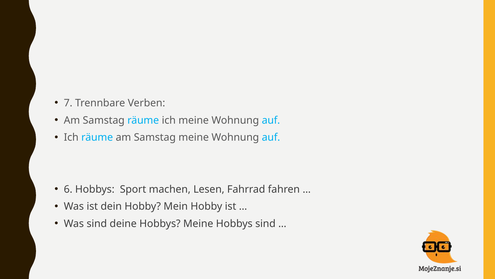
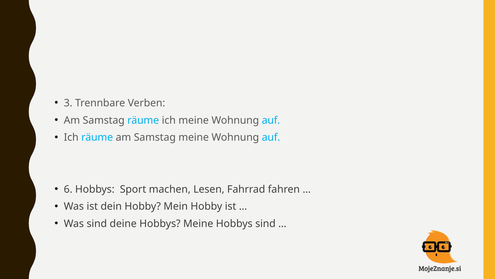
7: 7 -> 3
